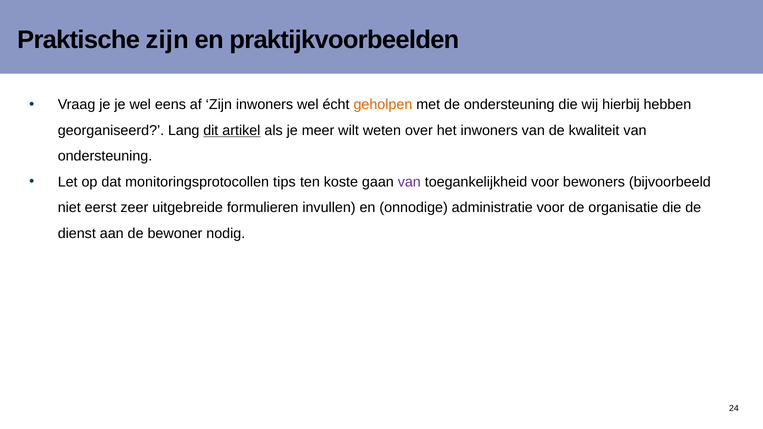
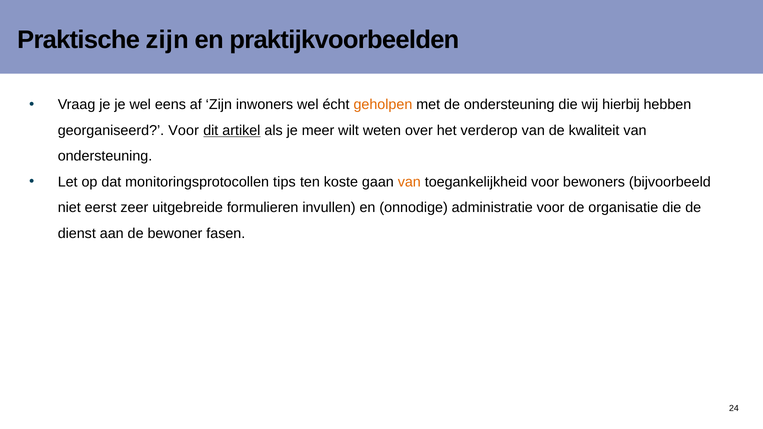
georganiseerd Lang: Lang -> Voor
het inwoners: inwoners -> verderop
van at (409, 182) colour: purple -> orange
nodig: nodig -> fasen
